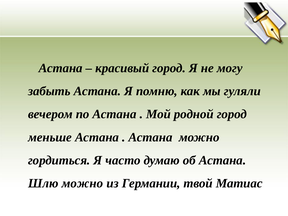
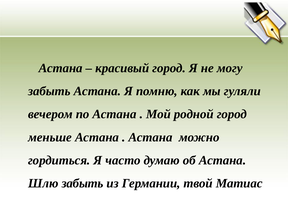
Шлю можно: можно -> забыть
